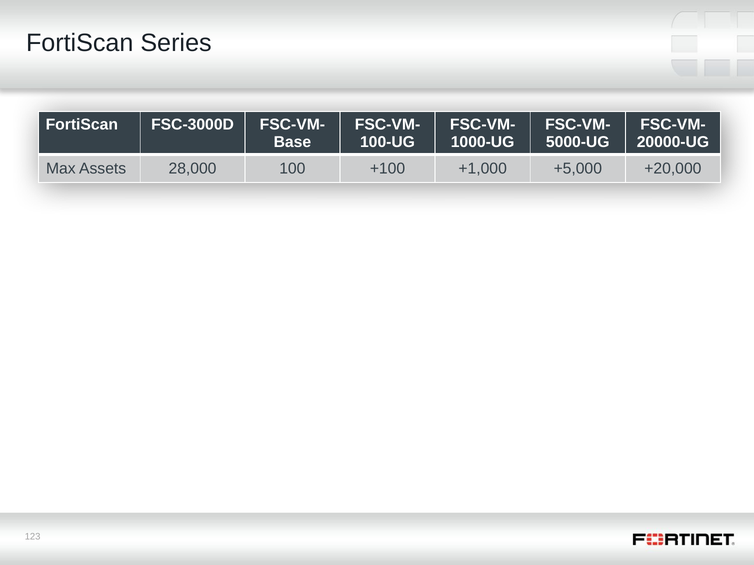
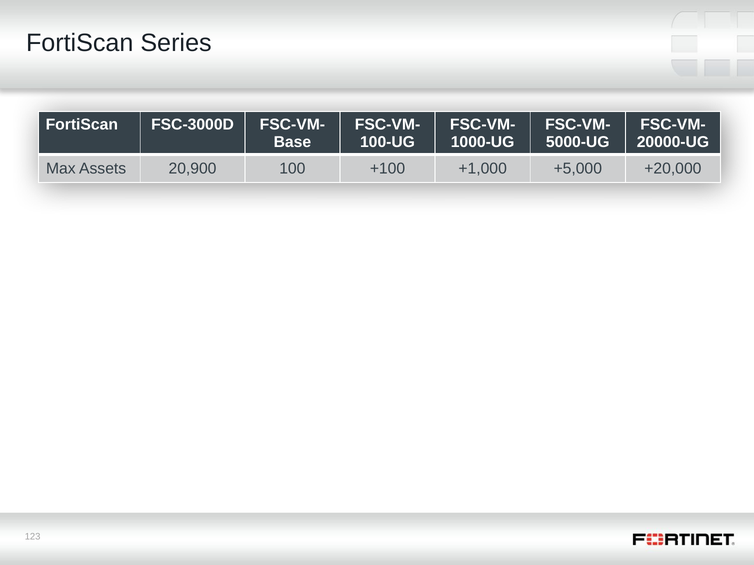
28,000: 28,000 -> 20,900
